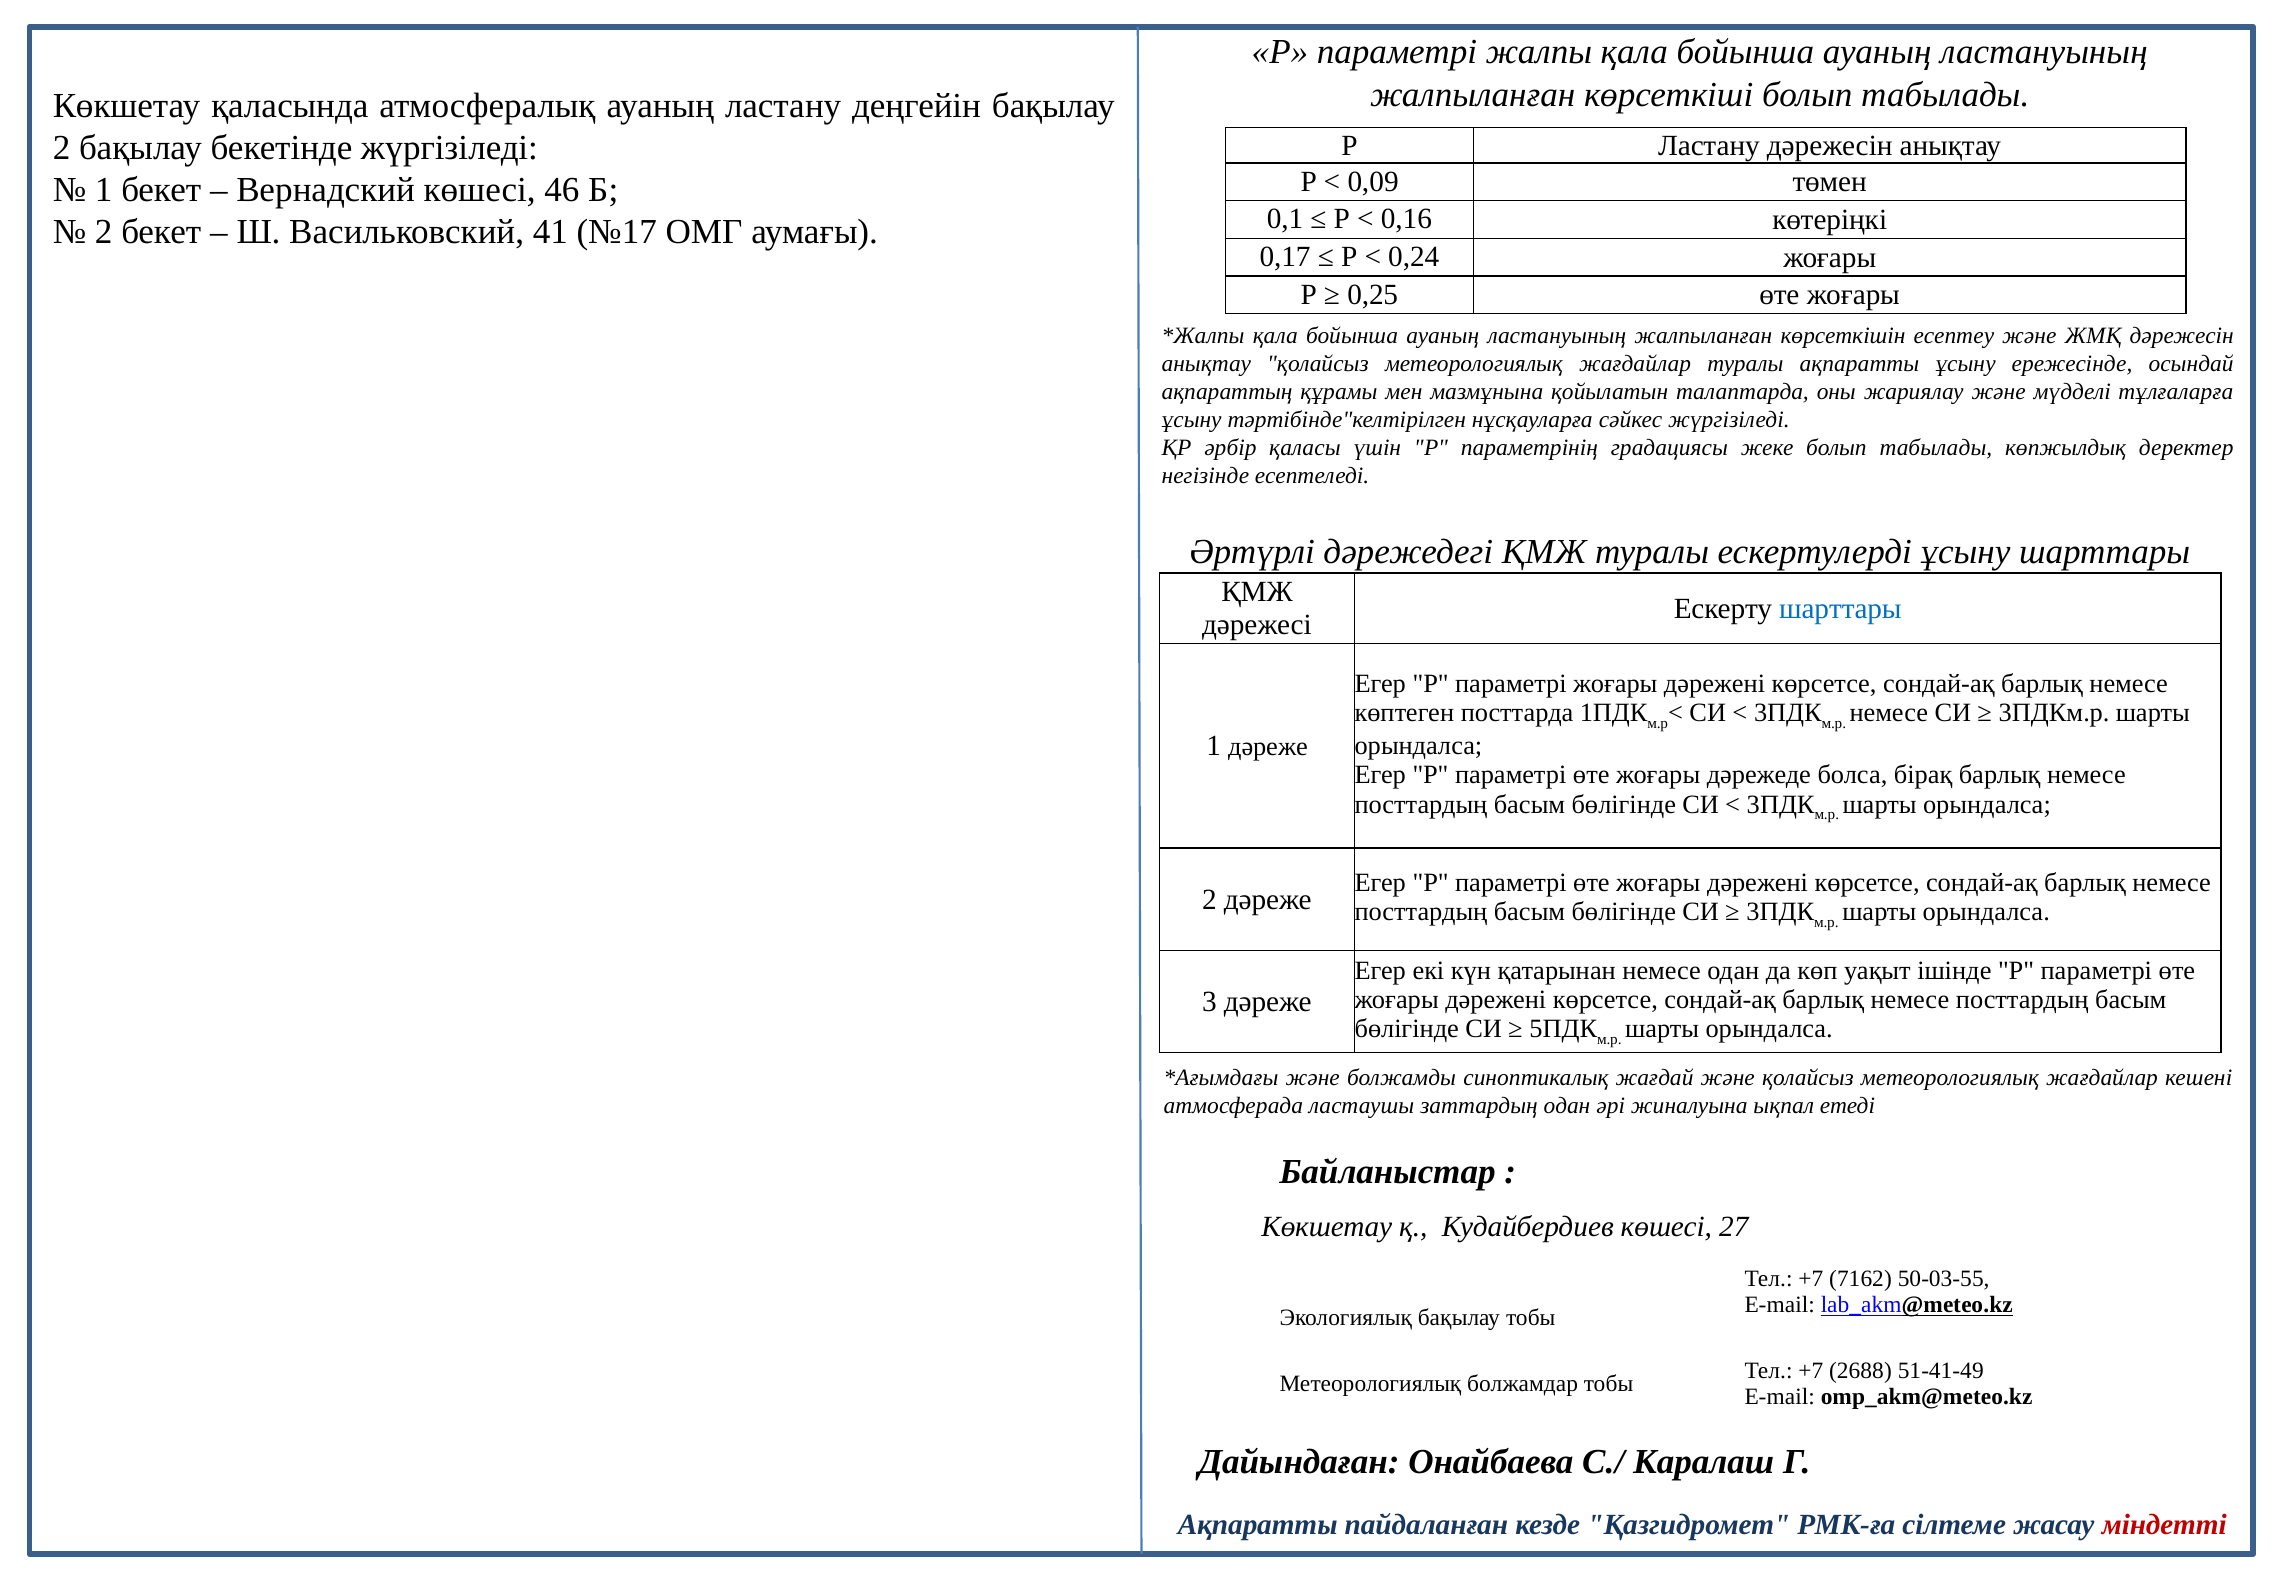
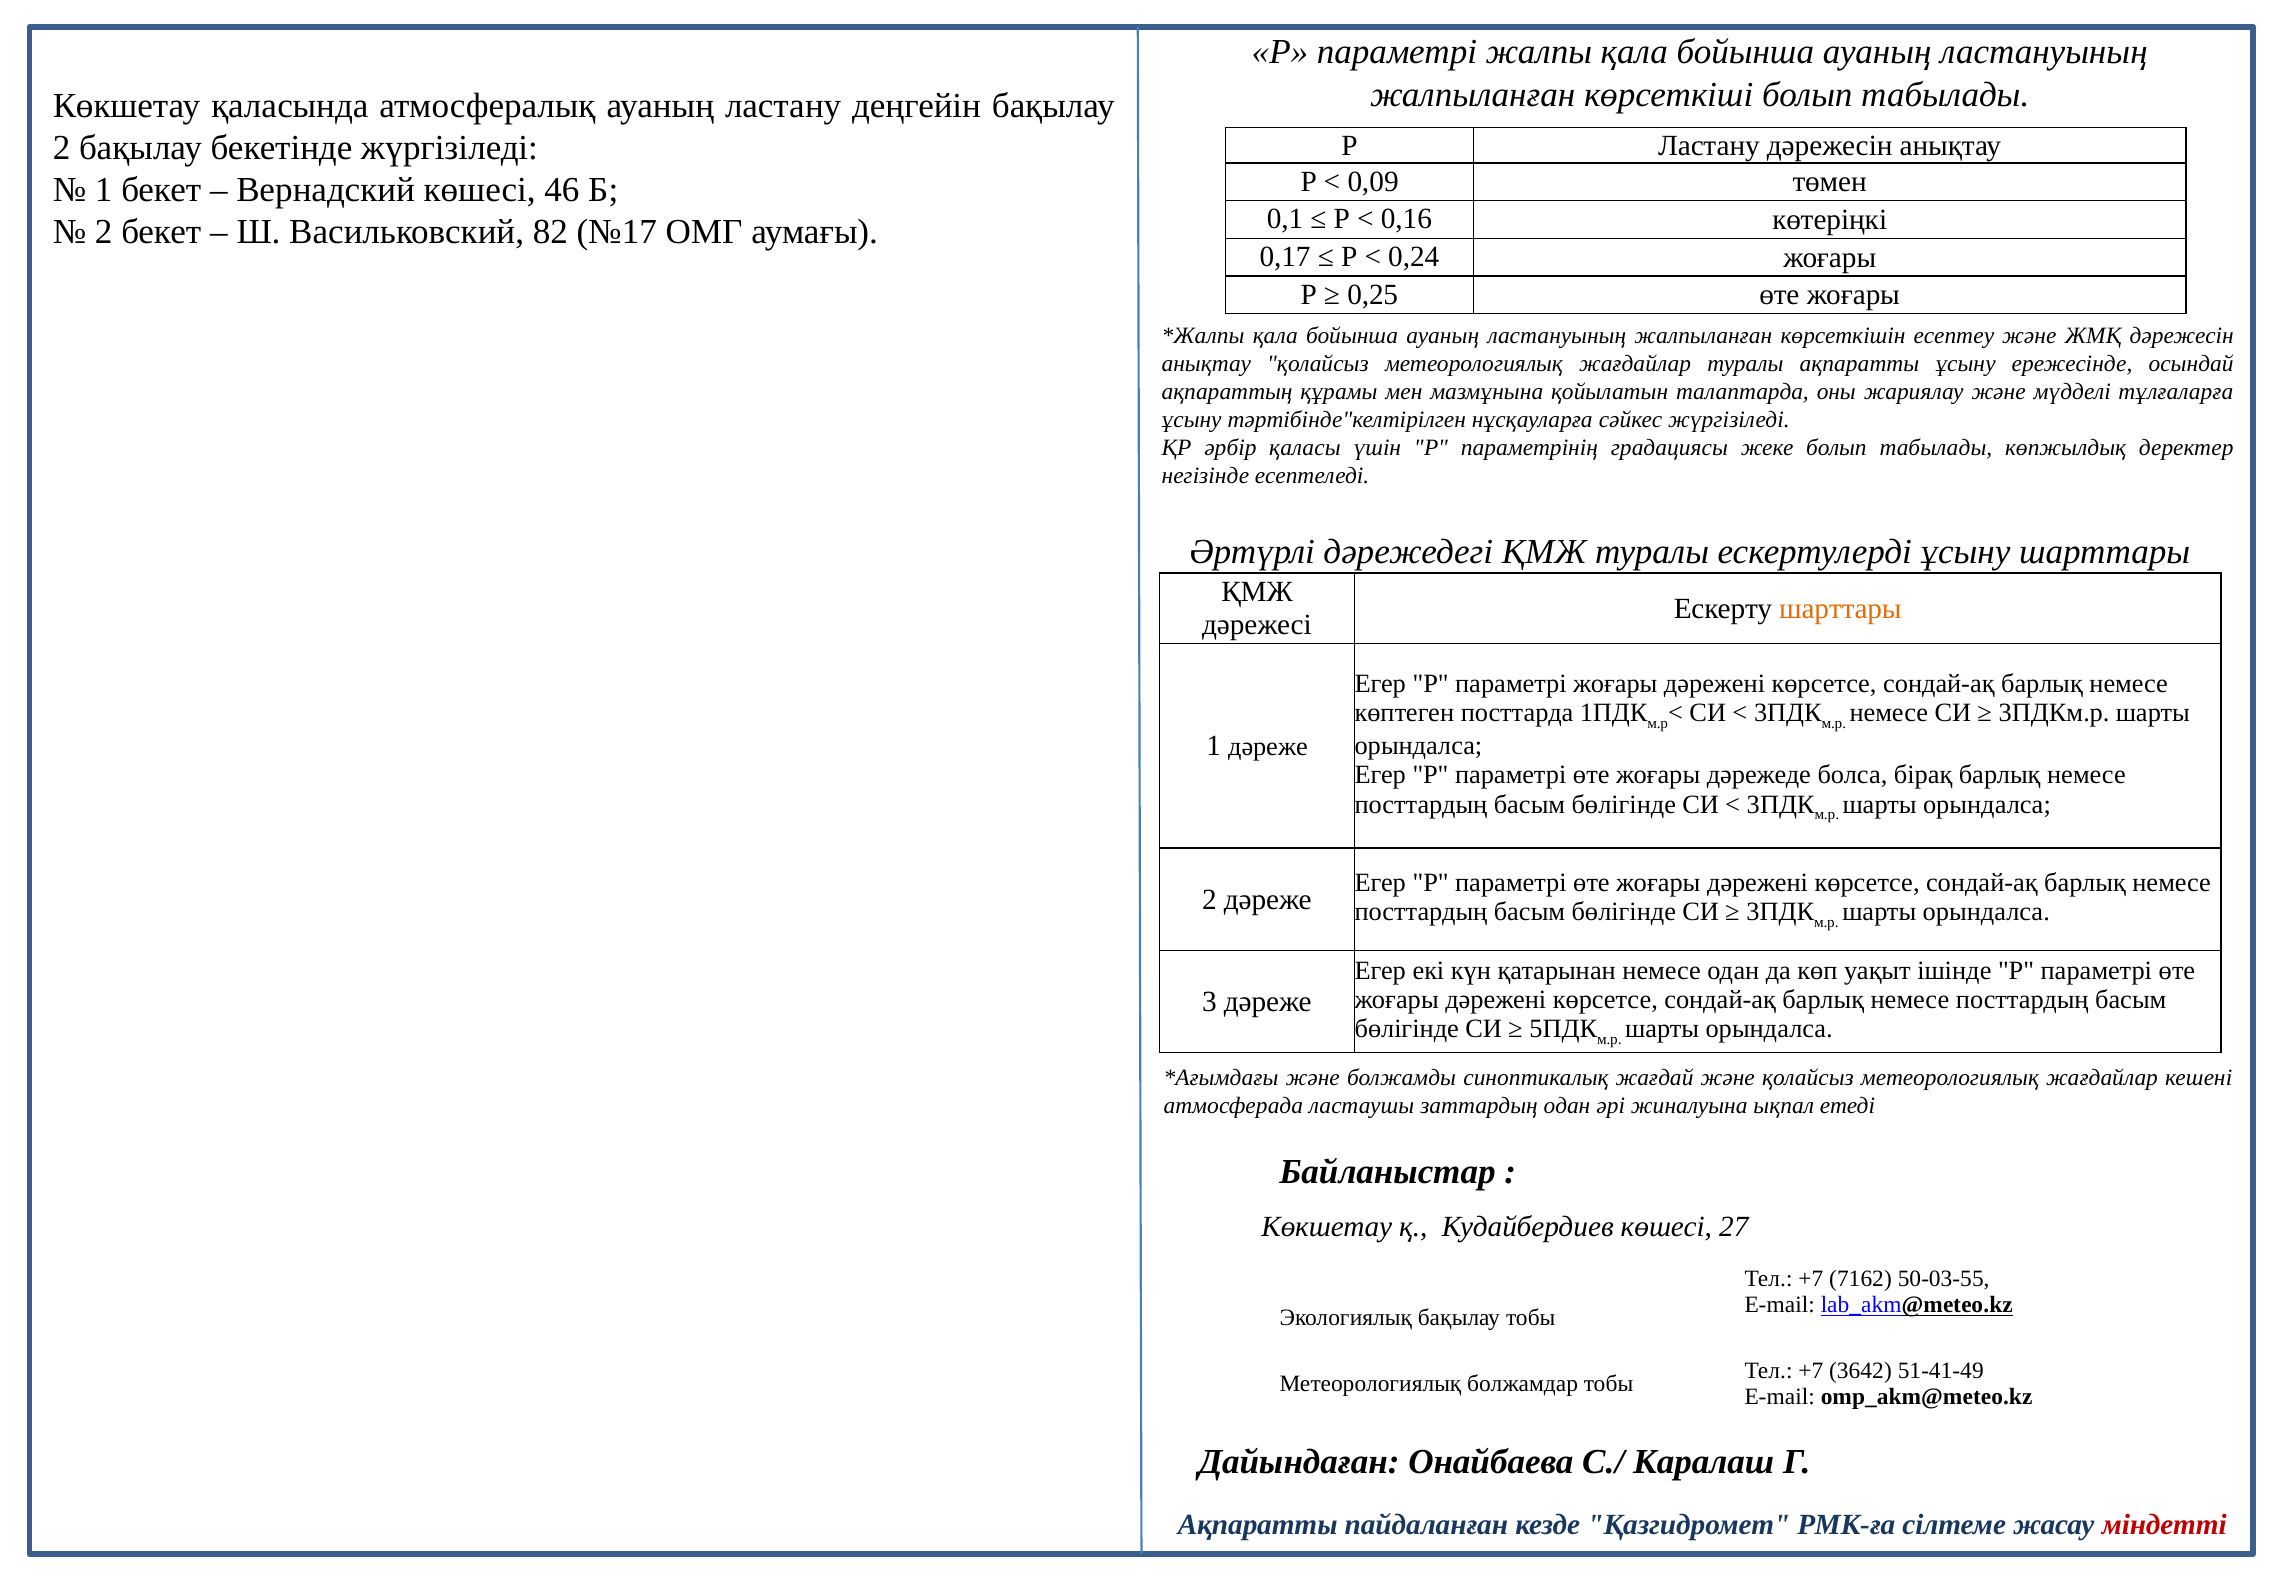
41: 41 -> 82
шарттары at (1840, 608) colour: blue -> orange
2688: 2688 -> 3642
